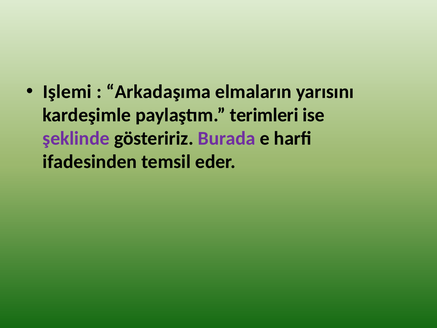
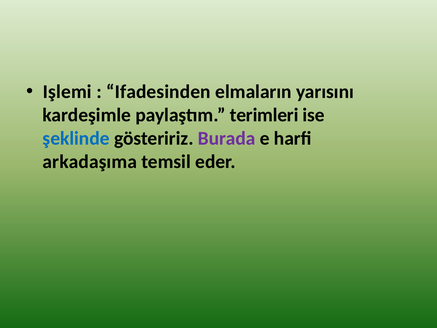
Arkadaşıma: Arkadaşıma -> Ifadesinden
şeklinde colour: purple -> blue
ifadesinden: ifadesinden -> arkadaşıma
